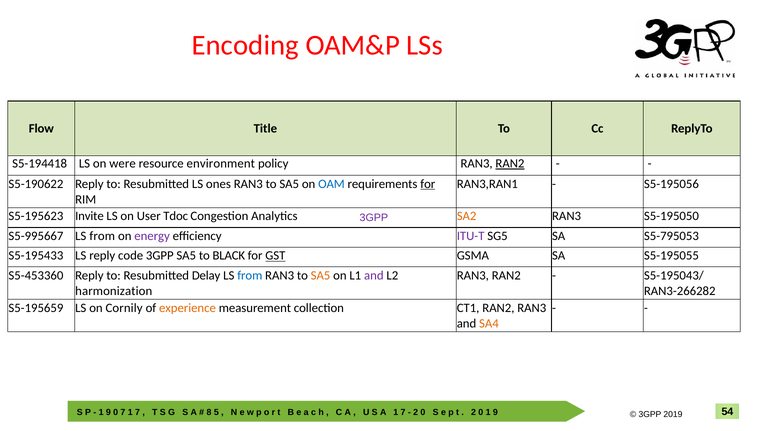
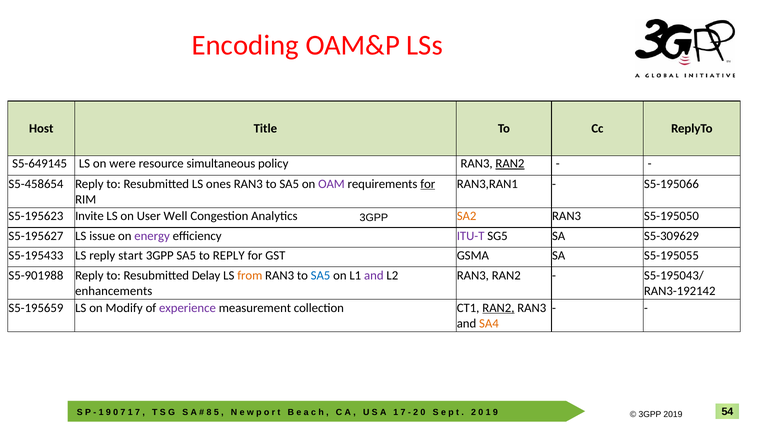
Flow: Flow -> Host
S5-194418: S5-194418 -> S5-649145
environment: environment -> simultaneous
S5-190622: S5-190622 -> S5-458654
OAM colour: blue -> purple
S5-195056: S5-195056 -> S5-195066
Tdoc: Tdoc -> Well
3GPP at (374, 218) colour: purple -> black
S5-995667: S5-995667 -> S5-195627
from at (102, 236): from -> issue
S5-795053: S5-795053 -> S5-309629
code: code -> start
to BLACK: BLACK -> REPLY
GST underline: present -> none
S5-453360: S5-453360 -> S5-901988
from at (250, 276) colour: blue -> orange
SA5 at (321, 276) colour: orange -> blue
harmonization: harmonization -> enhancements
RAN3-266282: RAN3-266282 -> RAN3-192142
Cornily: Cornily -> Modify
experience colour: orange -> purple
RAN2 at (498, 308) underline: none -> present
